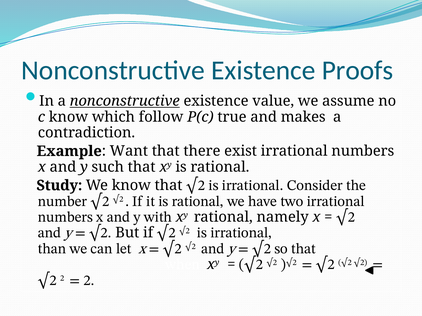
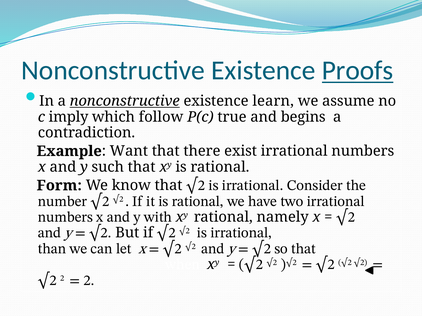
Proofs underline: none -> present
value: value -> learn
c know: know -> imply
makes: makes -> begins
Study: Study -> Form
